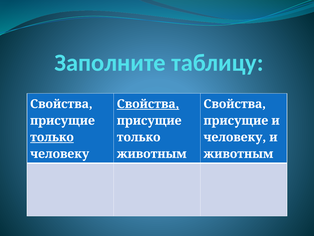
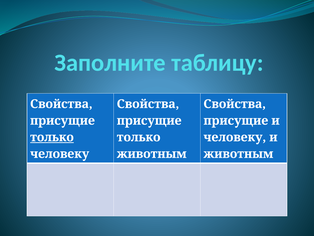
Свойства at (148, 104) underline: present -> none
